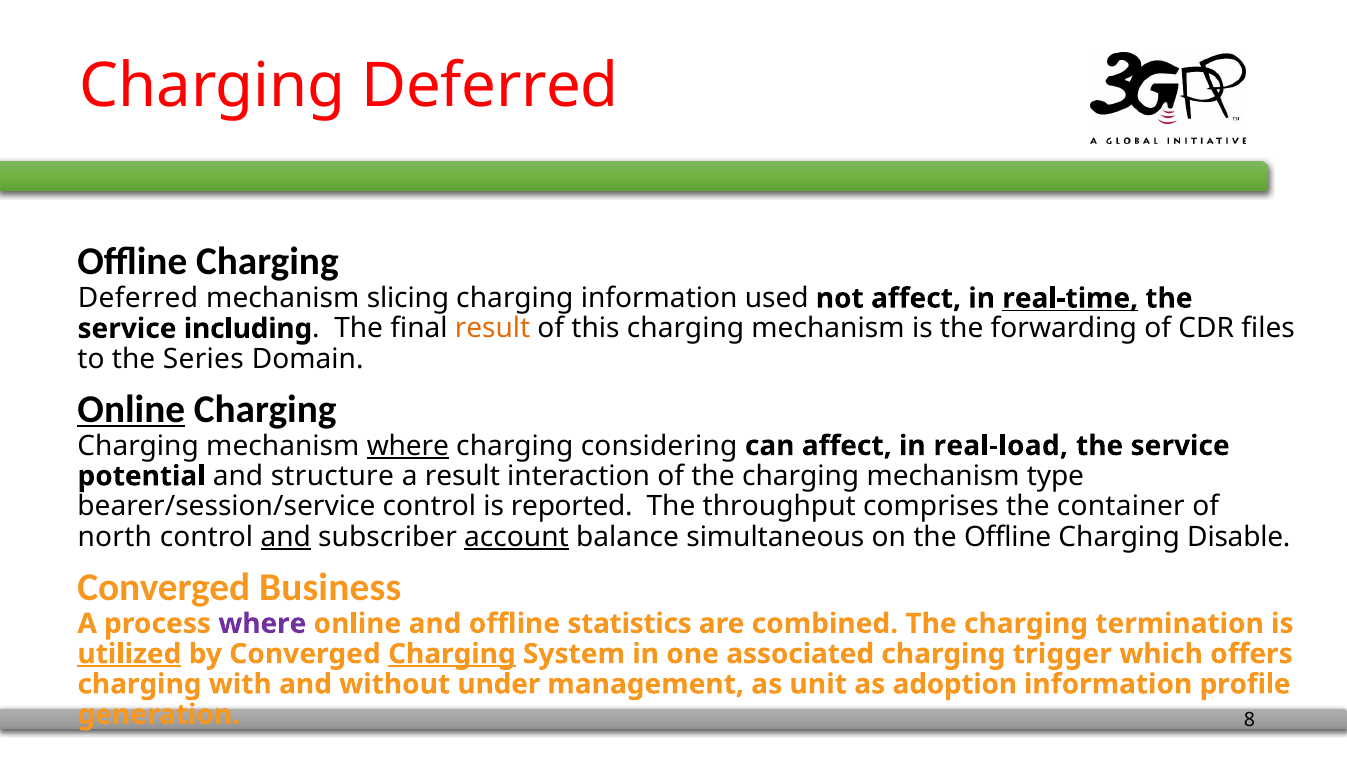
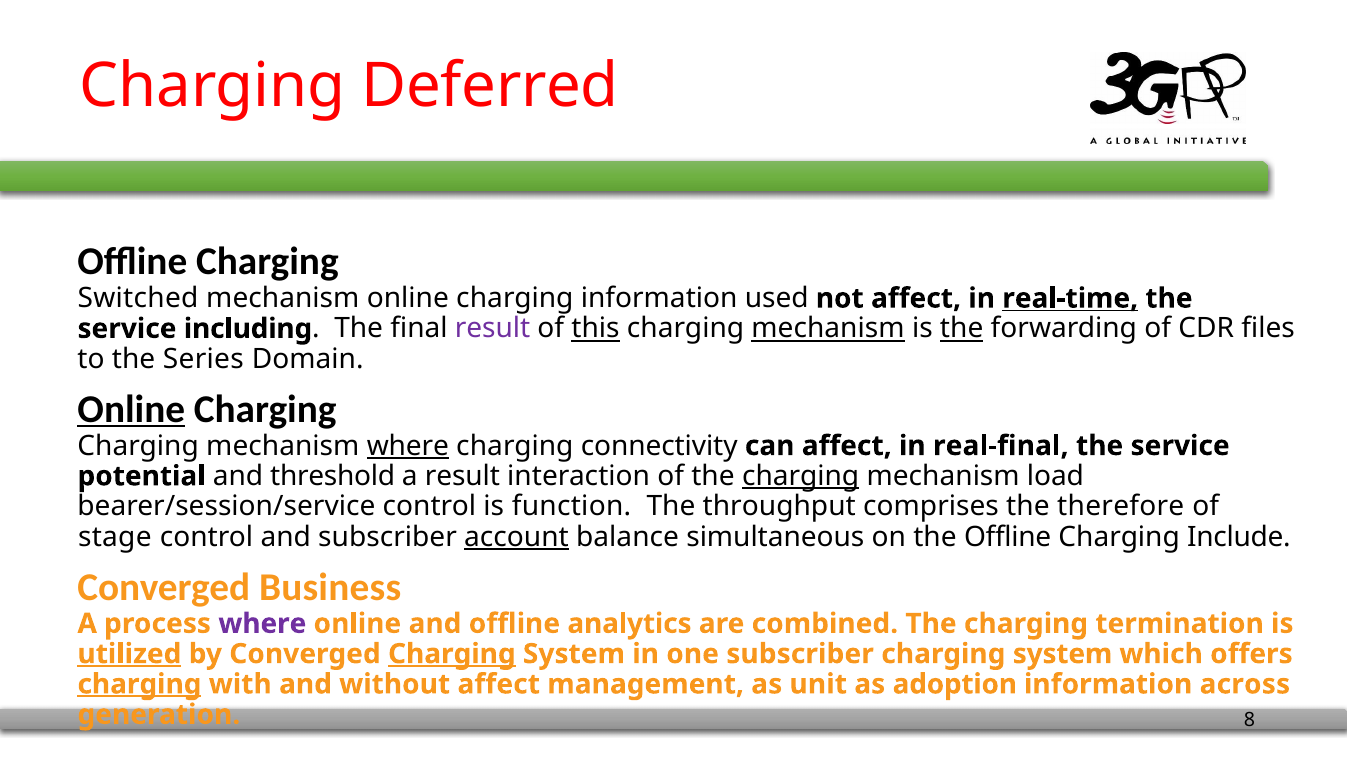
Deferred at (138, 298): Deferred -> Switched
mechanism slicing: slicing -> online
result at (493, 329) colour: orange -> purple
this underline: none -> present
mechanism at (828, 329) underline: none -> present
the at (962, 329) underline: none -> present
considering: considering -> connectivity
real-load: real-load -> real-final
structure: structure -> threshold
charging at (801, 476) underline: none -> present
type: type -> load
reported: reported -> function
container: container -> therefore
north: north -> stage
and at (286, 537) underline: present -> none
Disable: Disable -> Include
statistics: statistics -> analytics
one associated: associated -> subscriber
trigger at (1062, 654): trigger -> system
charging at (139, 684) underline: none -> present
without under: under -> affect
profile: profile -> across
